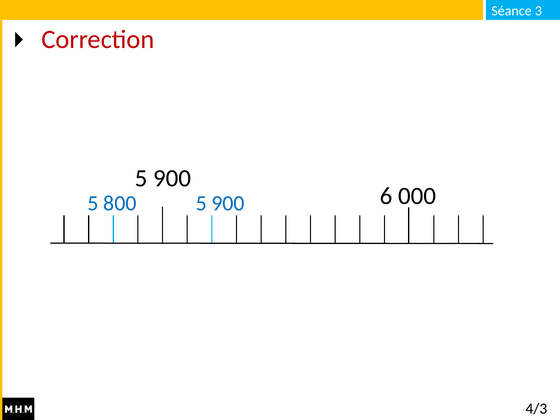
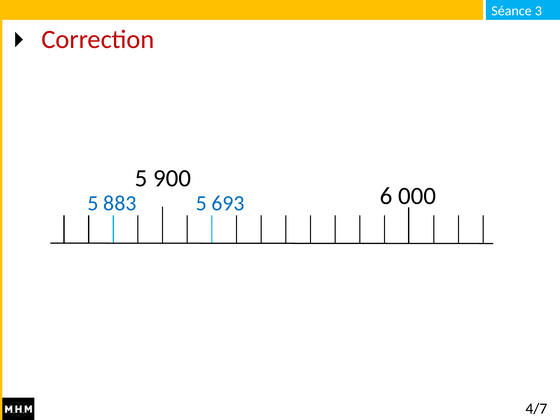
800: 800 -> 883
900 at (228, 203): 900 -> 693
4/3: 4/3 -> 4/7
